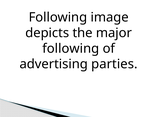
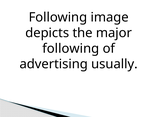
parties: parties -> usually
